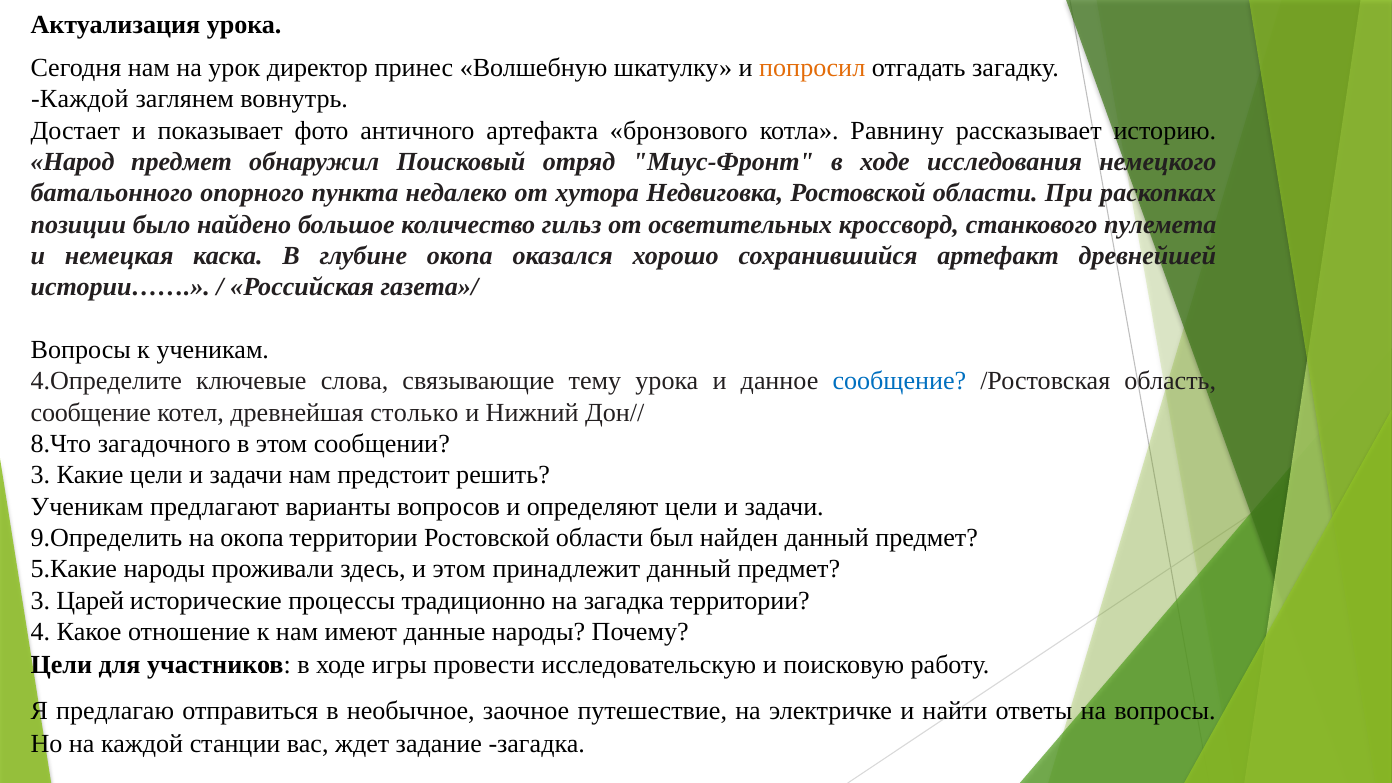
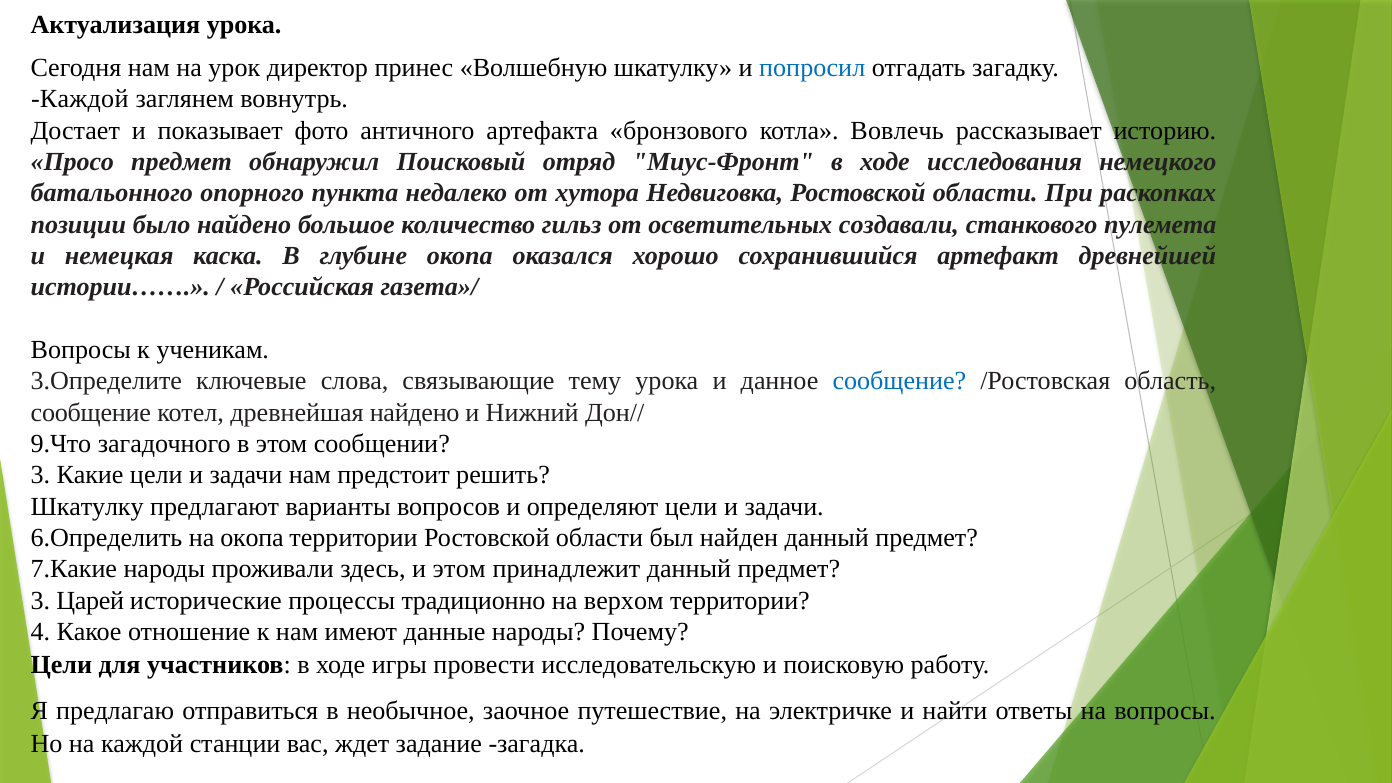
попросил colour: orange -> blue
Равнину: Равнину -> Вовлечь
Народ: Народ -> Просо
кроссворд: кроссворд -> создавали
4.Определите: 4.Определите -> 3.Определите
древнейшая столько: столько -> найдено
8.Что: 8.Что -> 9.Что
Ученикам at (87, 507): Ученикам -> Шкатулку
9.Определить: 9.Определить -> 6.Определить
5.Какие: 5.Какие -> 7.Какие
на загадка: загадка -> верхом
